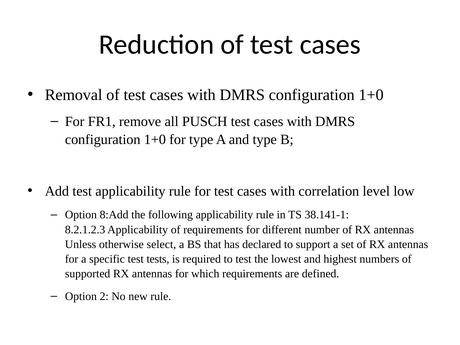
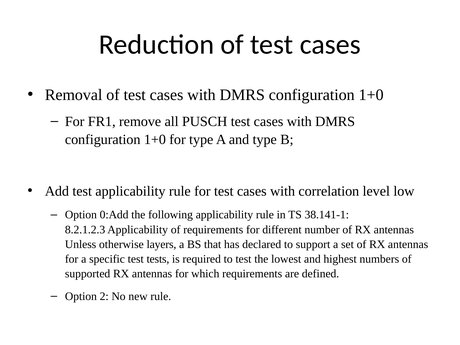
8:Add: 8:Add -> 0:Add
select: select -> layers
